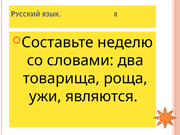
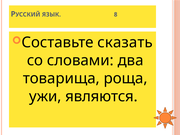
неделю: неделю -> сказать
